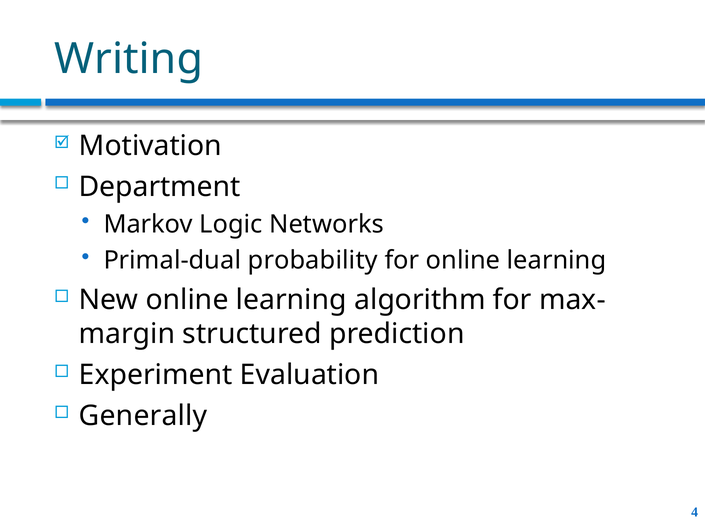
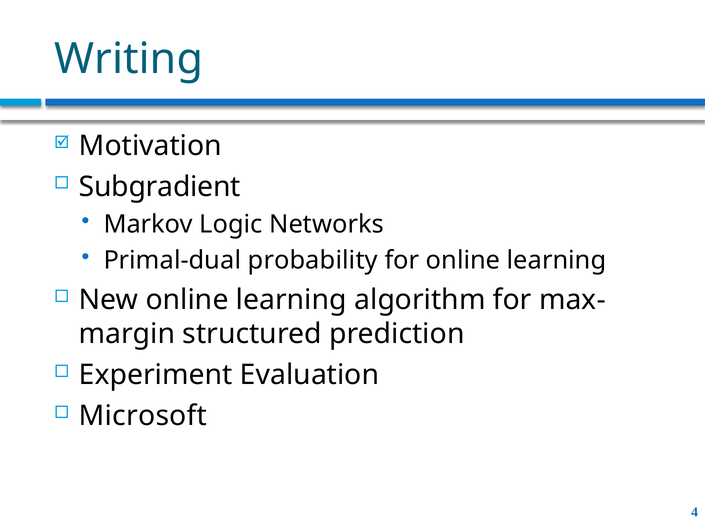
Department: Department -> Subgradient
Generally: Generally -> Microsoft
